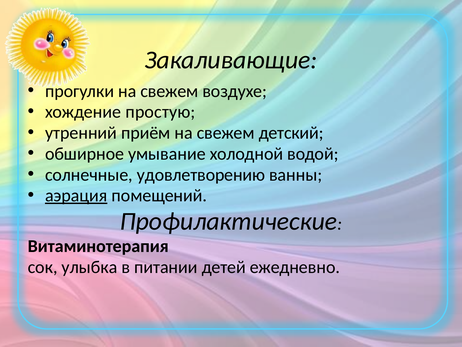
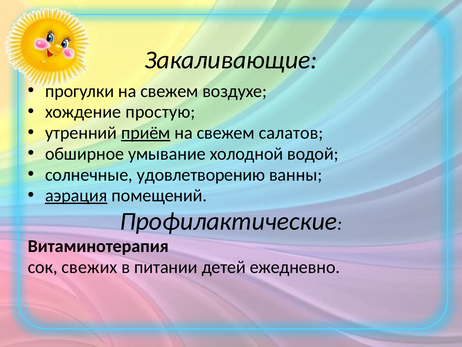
приём underline: none -> present
детский: детский -> салатов
улыбка: улыбка -> свежих
